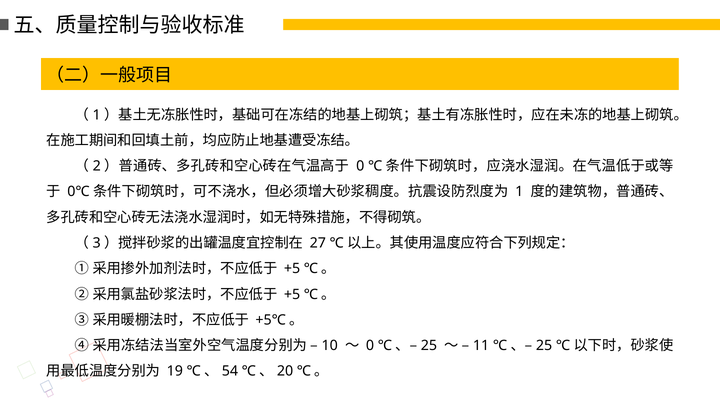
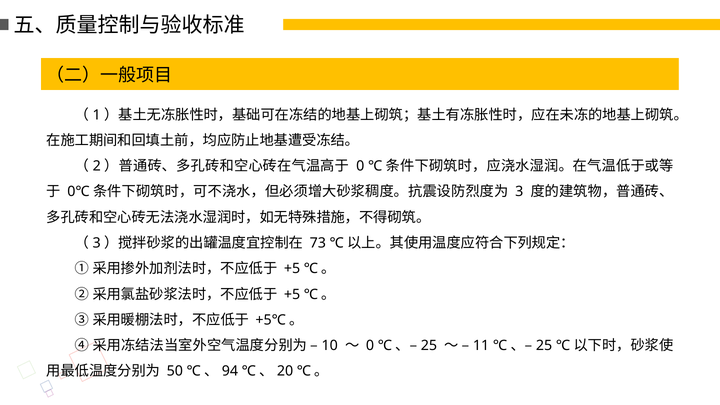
1 at (519, 192): 1 -> 3
27: 27 -> 73
19: 19 -> 50
54: 54 -> 94
